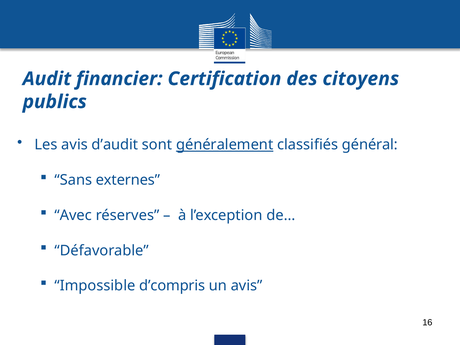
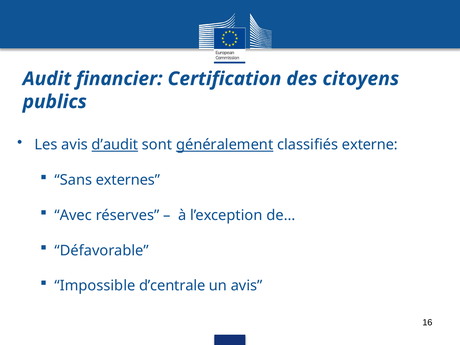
d’audit underline: none -> present
général: général -> externe
d’compris: d’compris -> d’centrale
